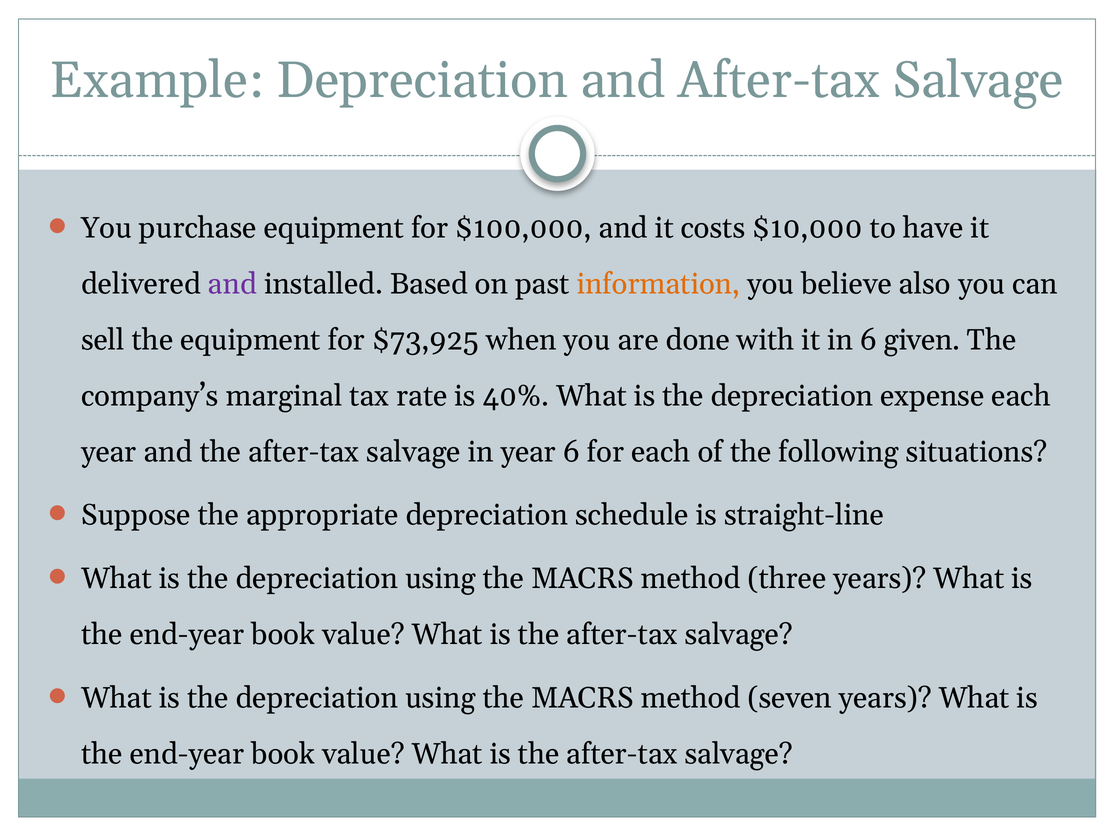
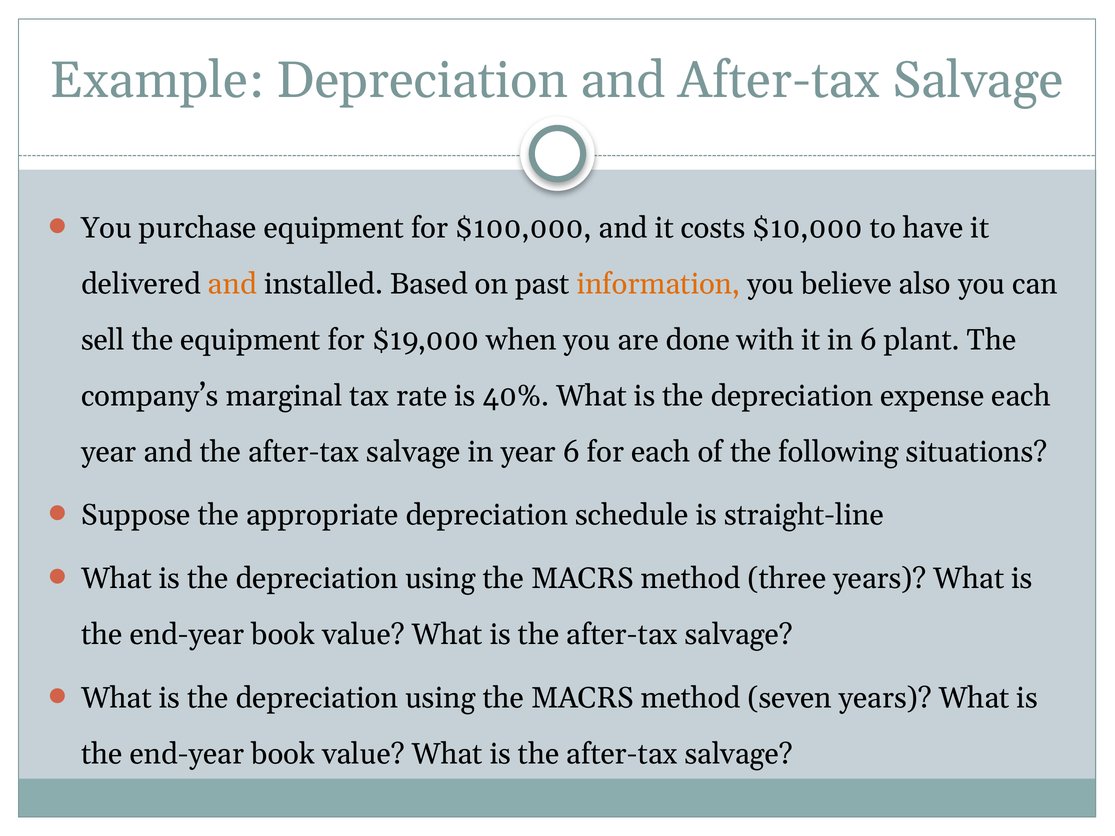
and at (232, 284) colour: purple -> orange
$73,925: $73,925 -> $19,000
given: given -> plant
